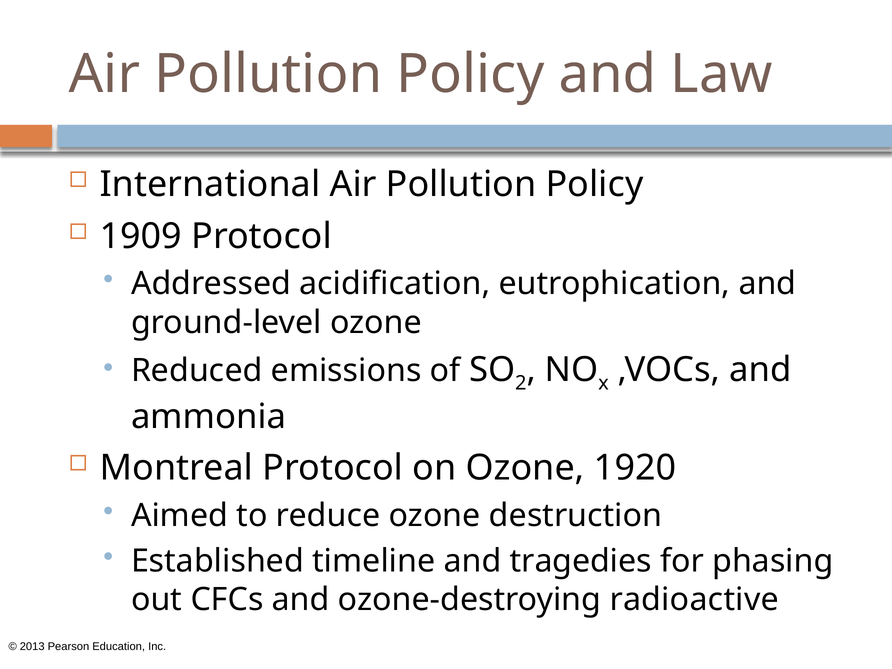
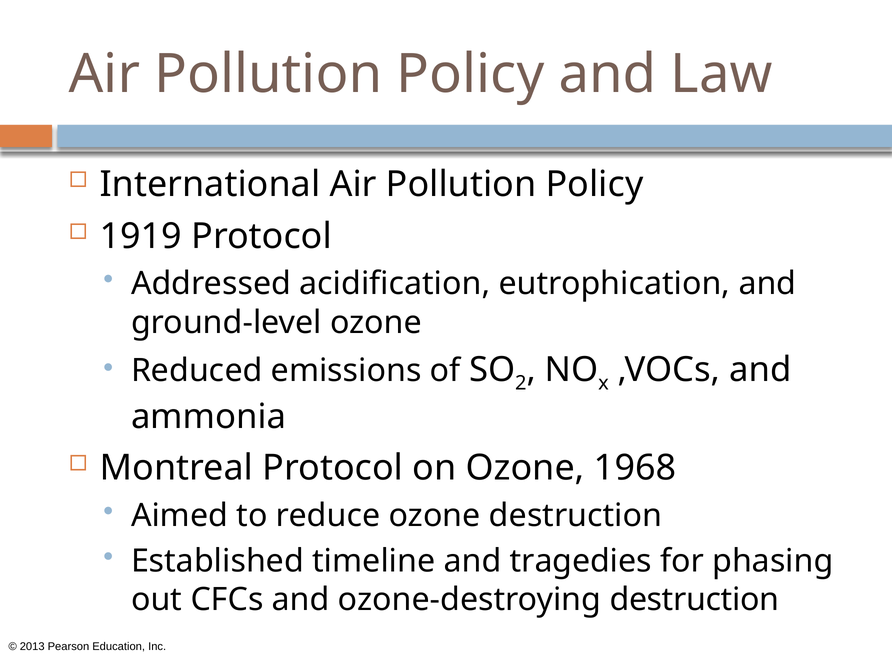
1909: 1909 -> 1919
1920: 1920 -> 1968
ozone-destroying radioactive: radioactive -> destruction
